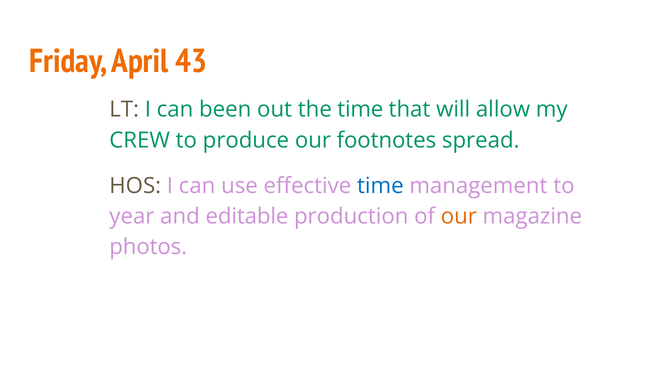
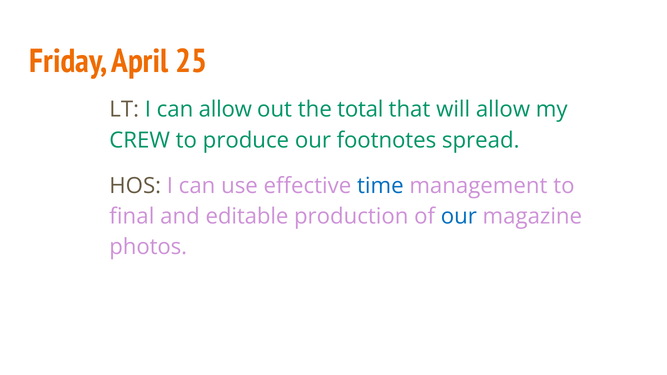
43: 43 -> 25
can been: been -> allow
the time: time -> total
year: year -> final
our at (459, 216) colour: orange -> blue
